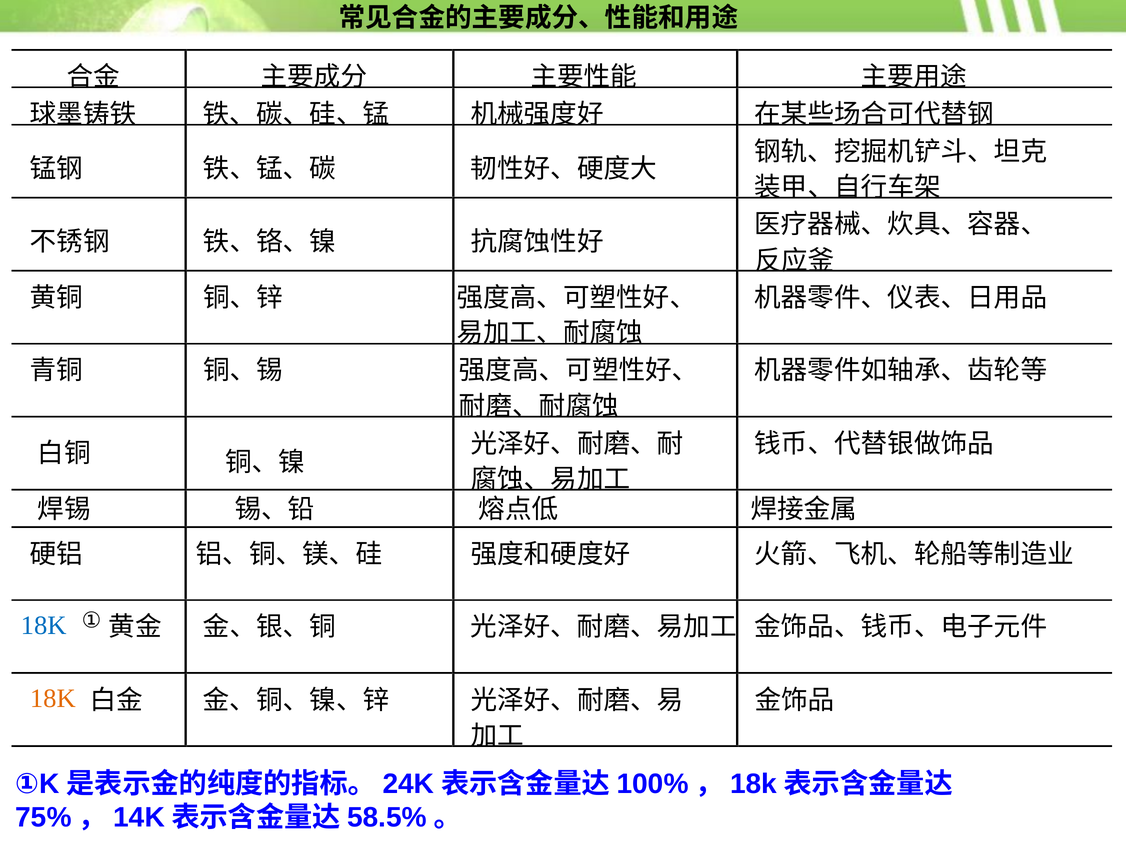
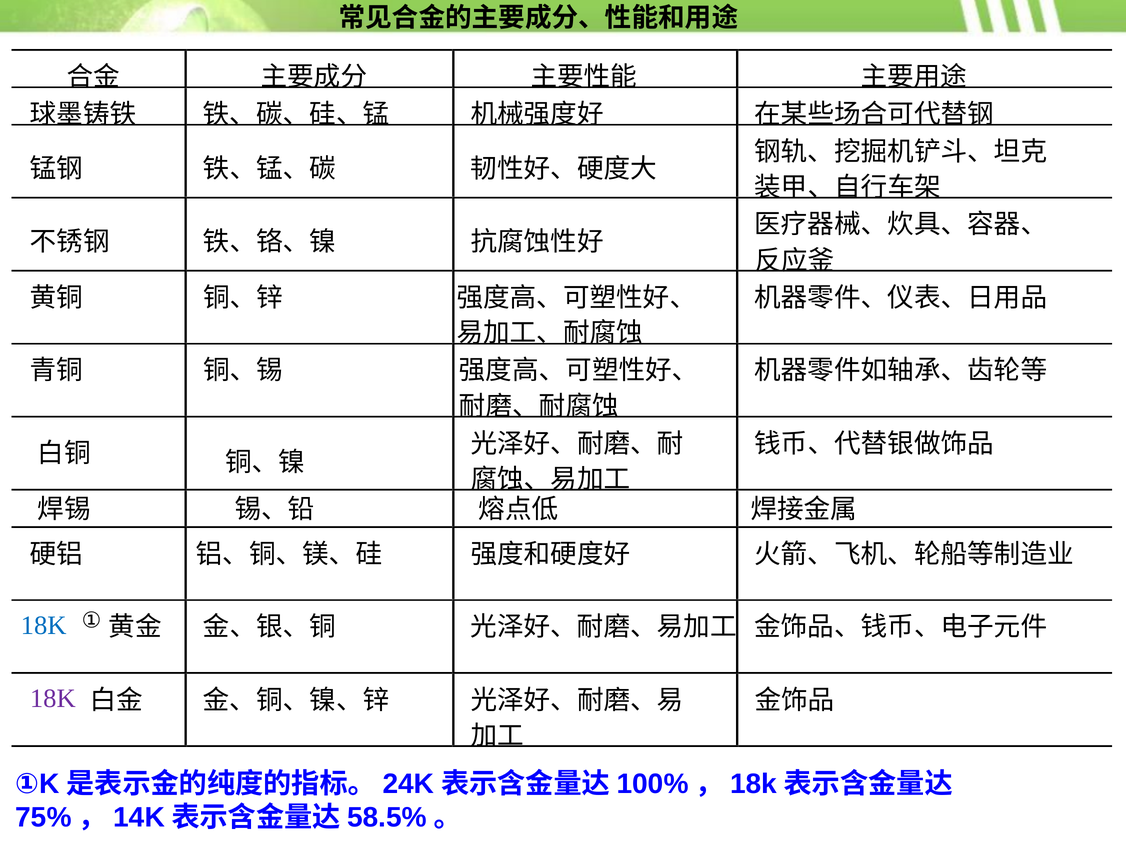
18K at (53, 699) colour: orange -> purple
